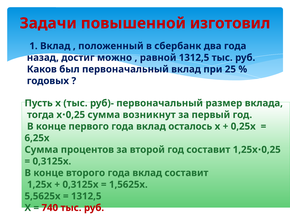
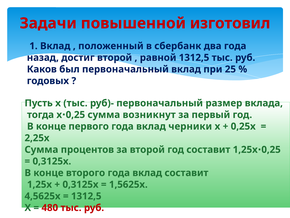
достиг можно: можно -> второй
осталось: осталось -> черники
6,25х: 6,25х -> 2,25х
5,5625х: 5,5625х -> 4,5625х
740: 740 -> 480
